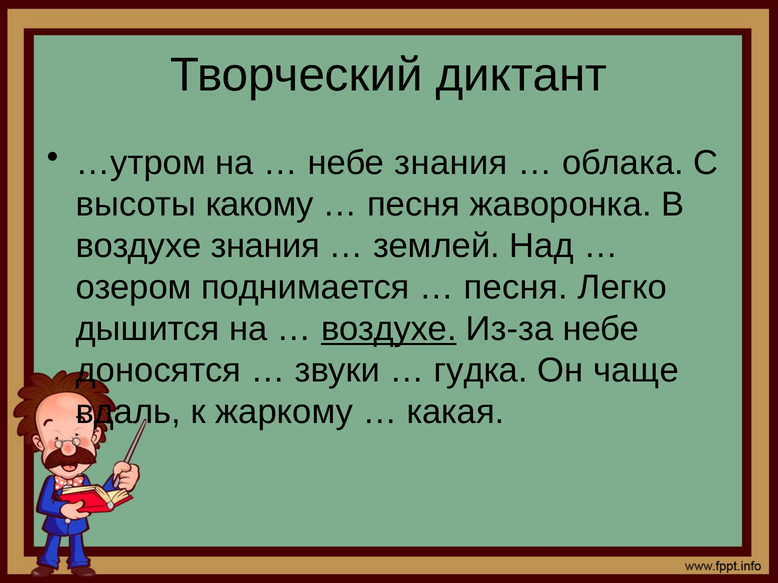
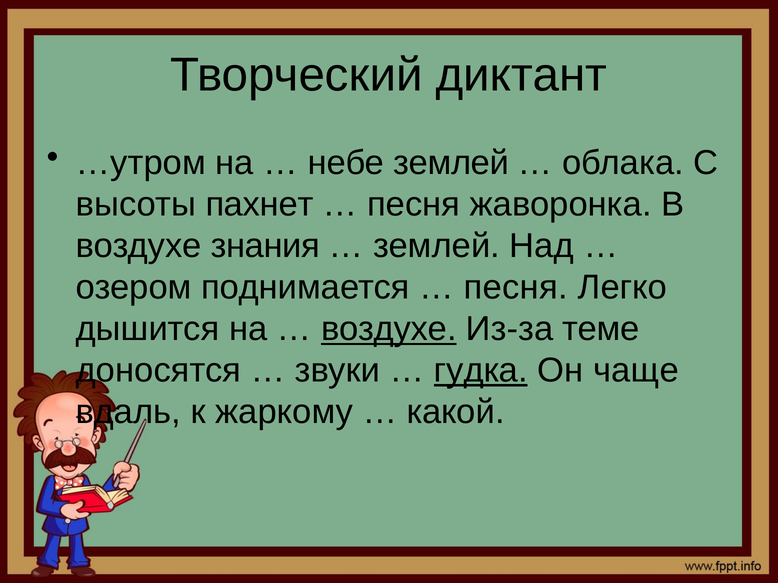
небе знания: знания -> землей
какому: какому -> пахнет
Из-за небе: небе -> теме
гудка underline: none -> present
какая: какая -> какой
